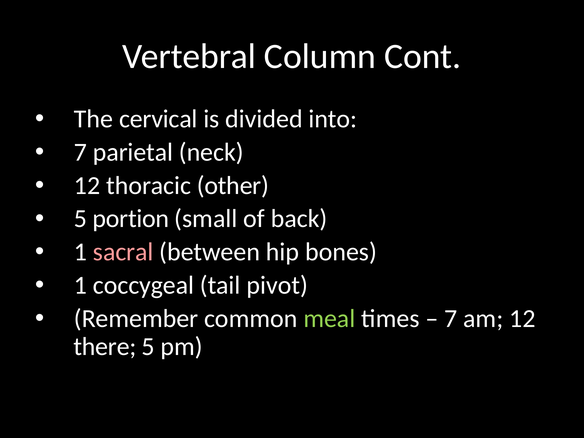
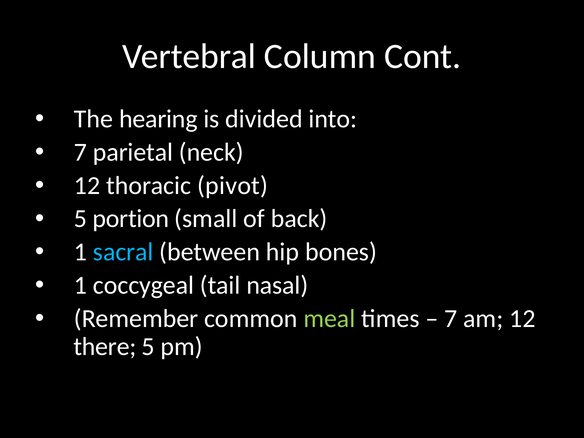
cervical: cervical -> hearing
other: other -> pivot
sacral colour: pink -> light blue
pivot: pivot -> nasal
